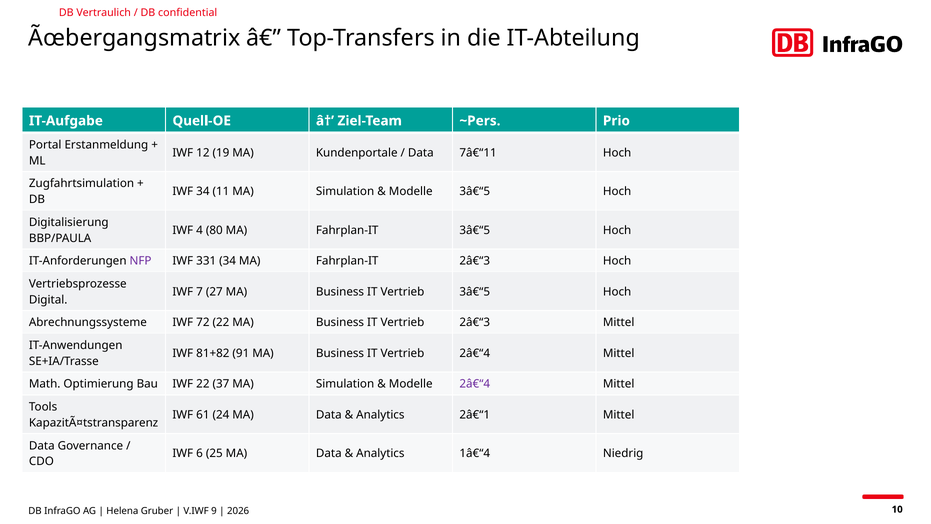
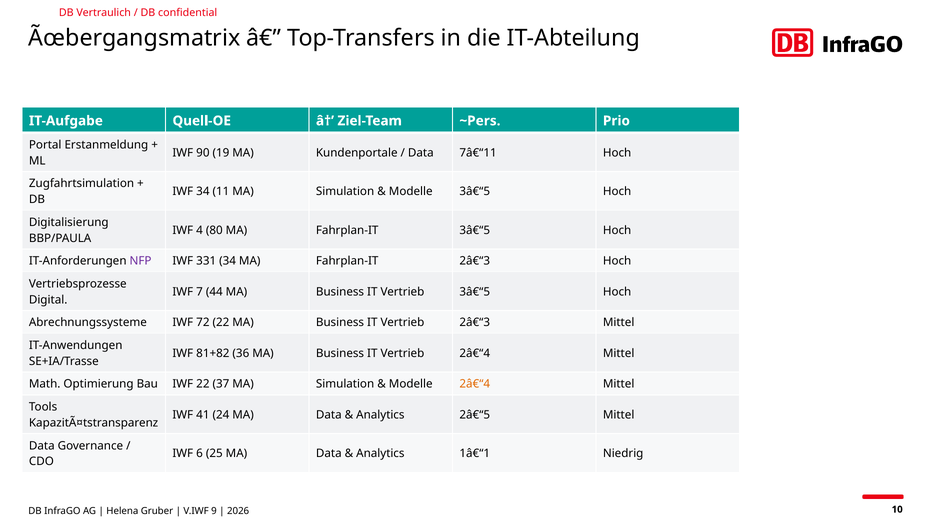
12: 12 -> 90
27: 27 -> 44
91: 91 -> 36
2â€“4 at (475, 384) colour: purple -> orange
61: 61 -> 41
2â€“1: 2â€“1 -> 2â€“5
1â€“4: 1â€“4 -> 1â€“1
